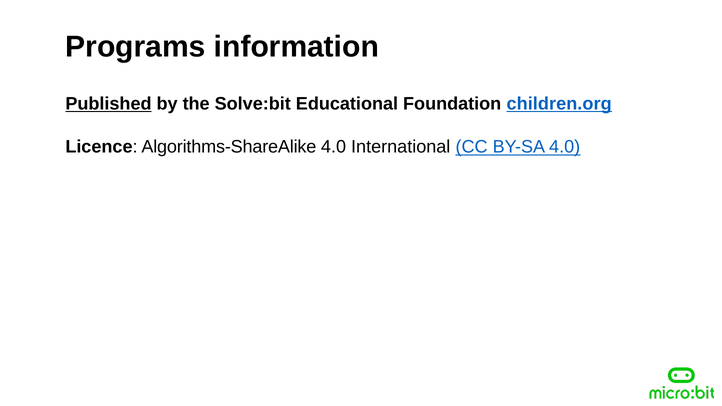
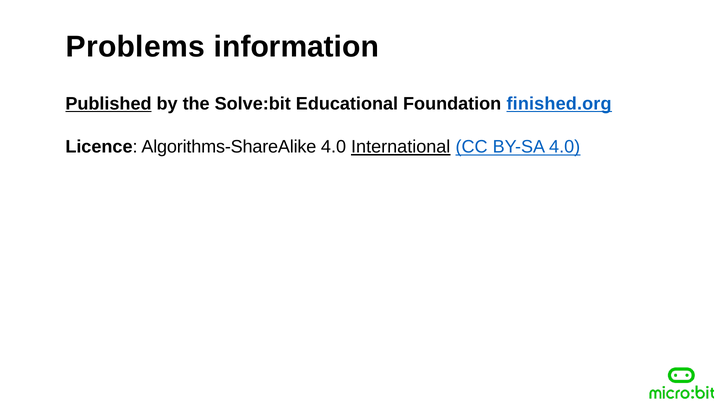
Programs: Programs -> Problems
children.org: children.org -> finished.org
International underline: none -> present
